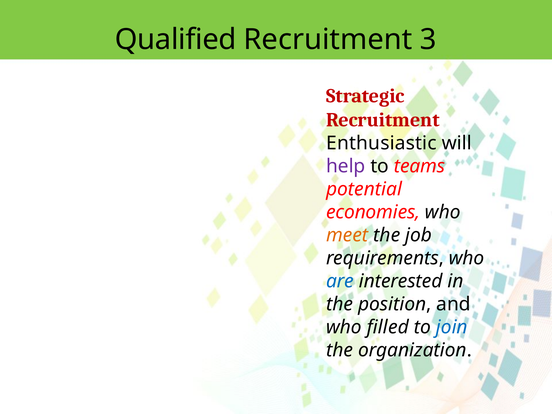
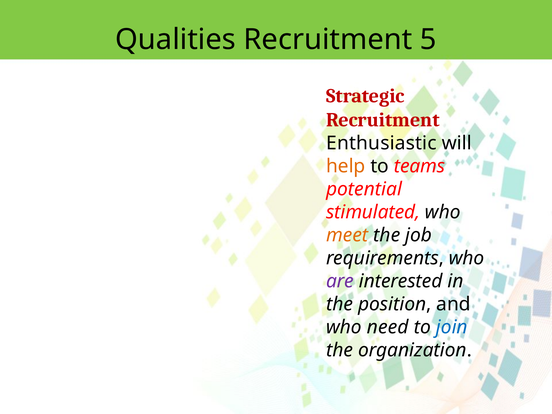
Qualified: Qualified -> Qualities
3: 3 -> 5
help colour: purple -> orange
economies: economies -> stimulated
are colour: blue -> purple
filled: filled -> need
